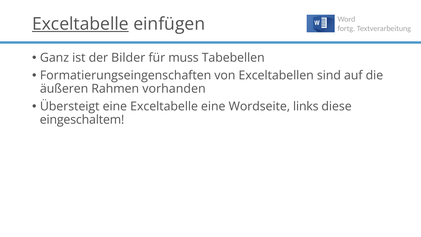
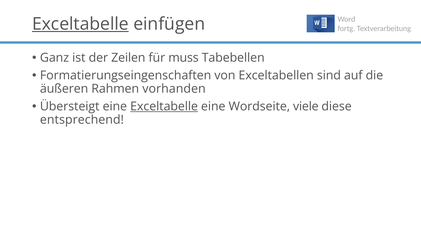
Bilder: Bilder -> Zeilen
Exceltabelle at (164, 106) underline: none -> present
links: links -> viele
eingeschaltem: eingeschaltem -> entsprechend
